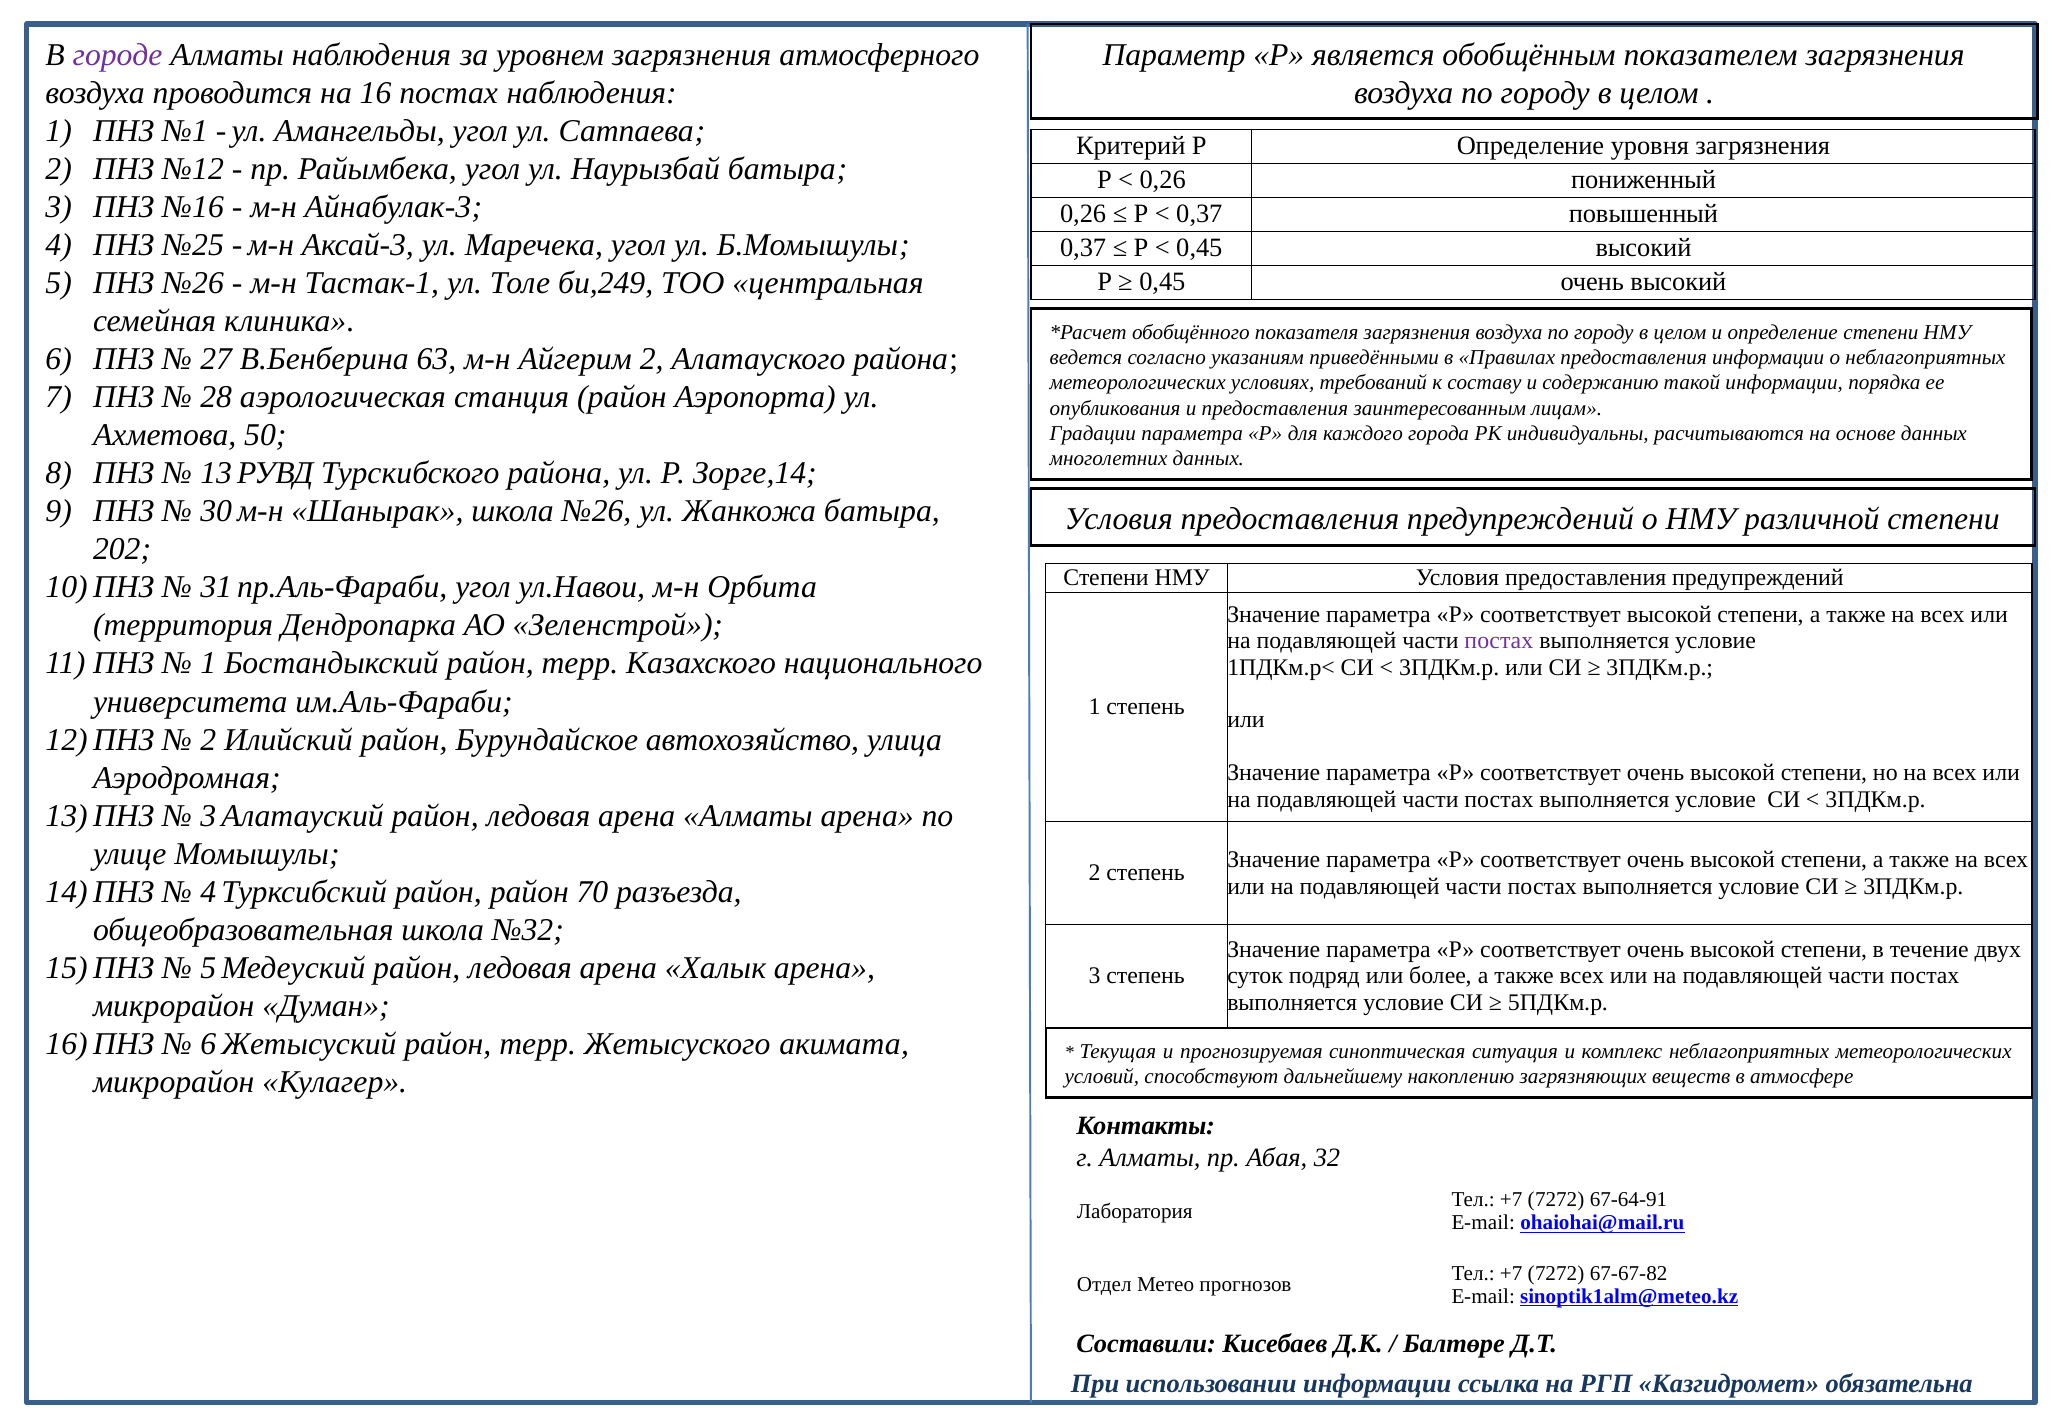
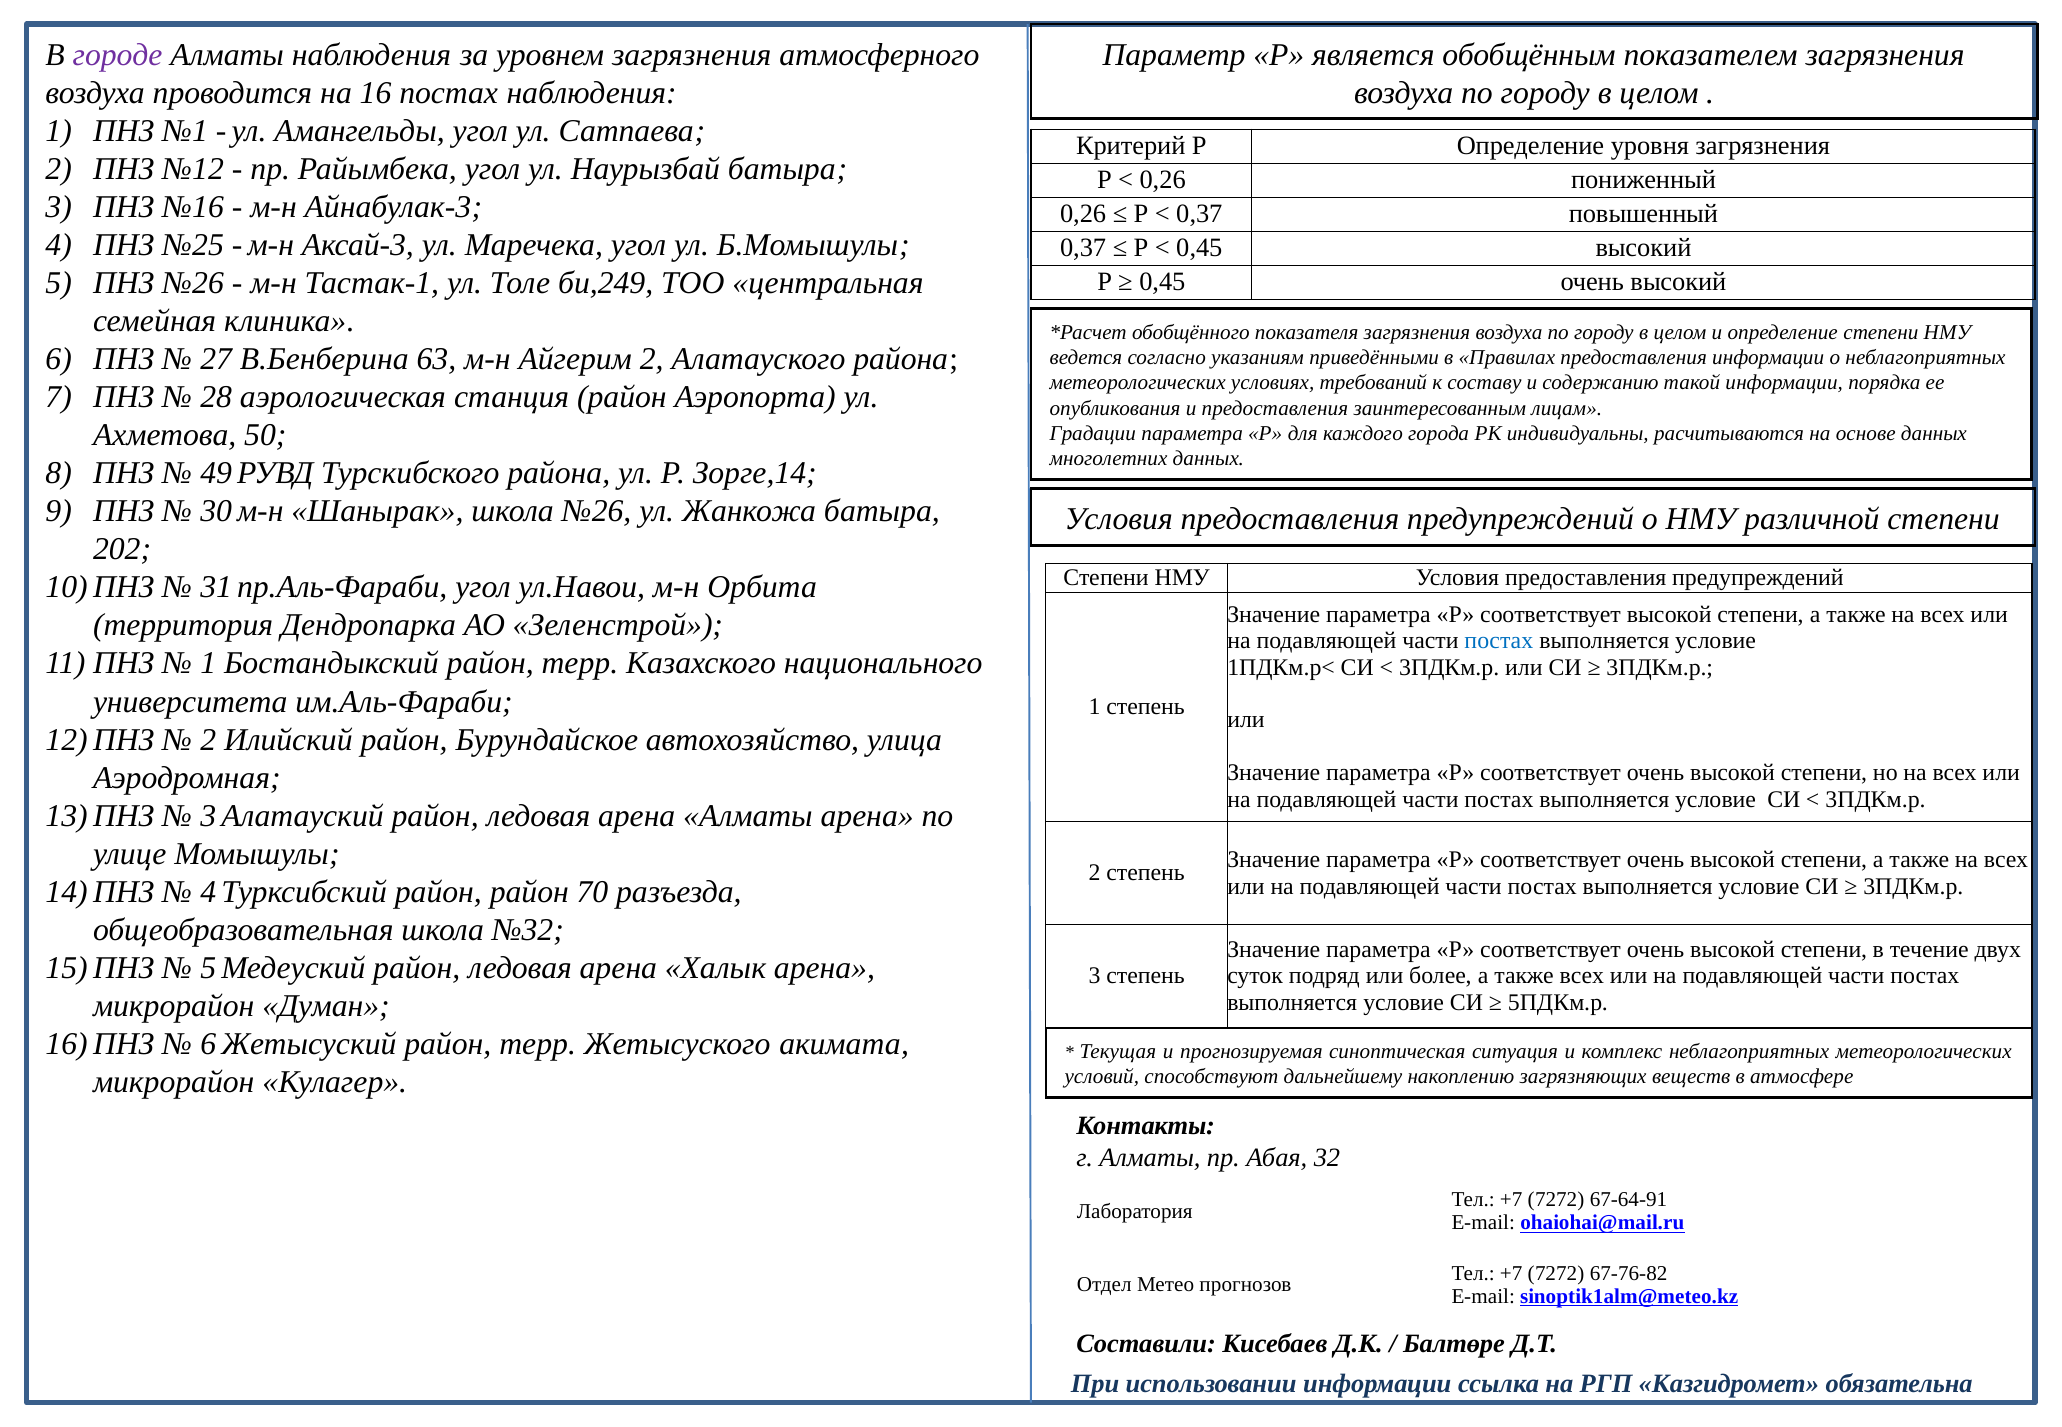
13: 13 -> 49
постах at (1499, 641) colour: purple -> blue
67-67-82: 67-67-82 -> 67-76-82
